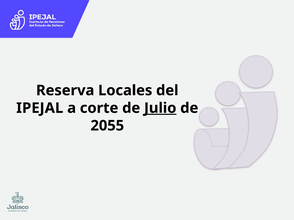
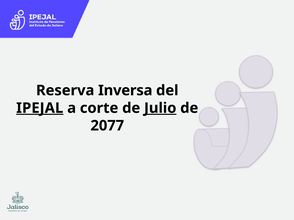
Locales: Locales -> Inversa
IPEJAL underline: none -> present
2055: 2055 -> 2077
